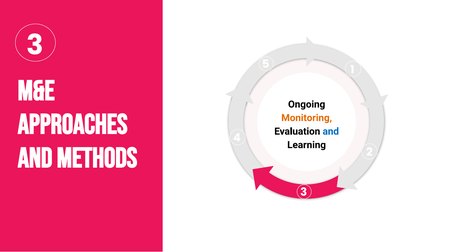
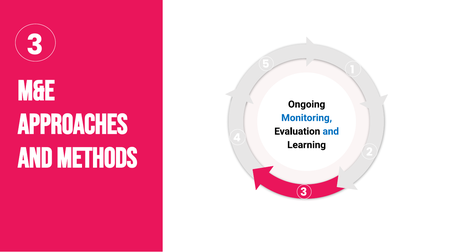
Monitoring colour: orange -> blue
